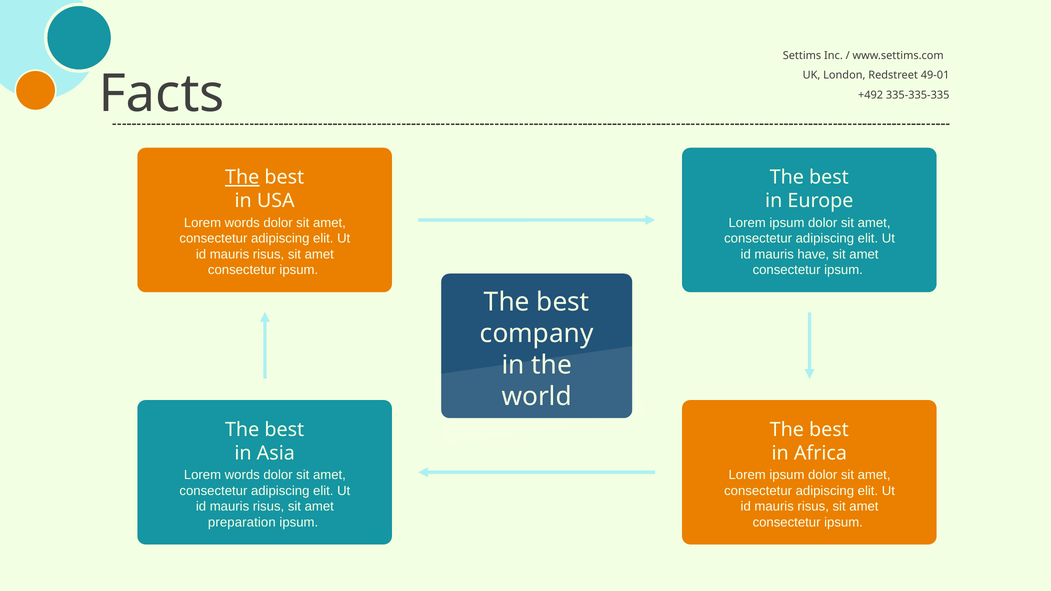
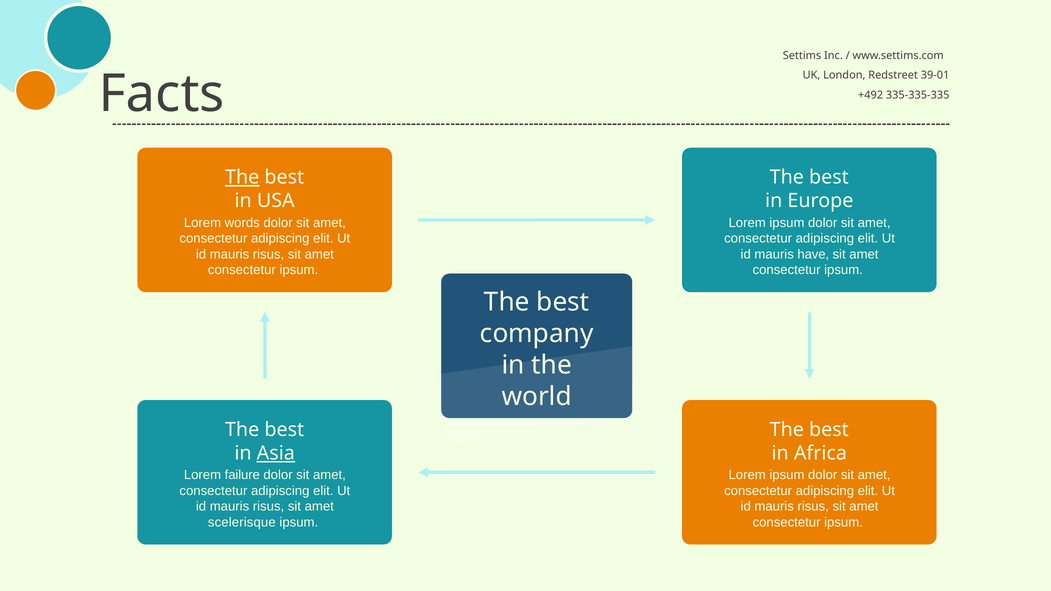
49-01: 49-01 -> 39-01
Asia underline: none -> present
words at (242, 475): words -> failure
preparation: preparation -> scelerisque
